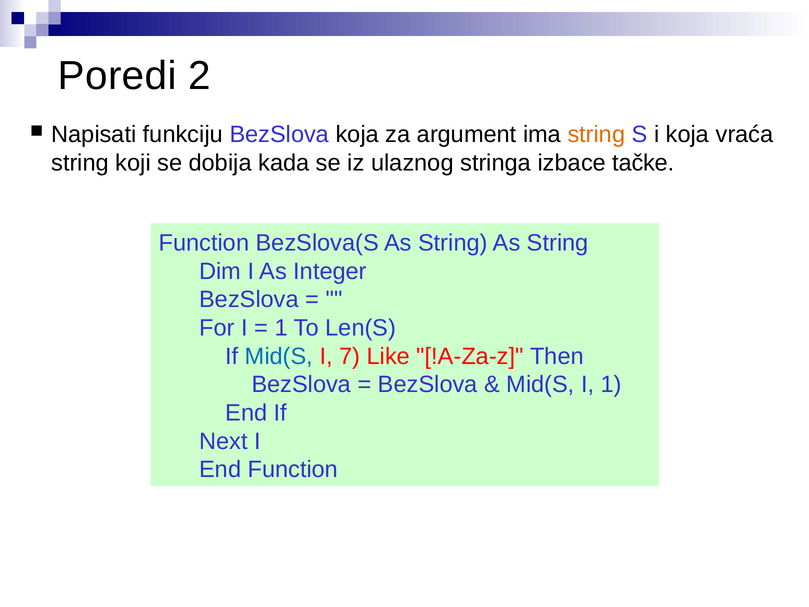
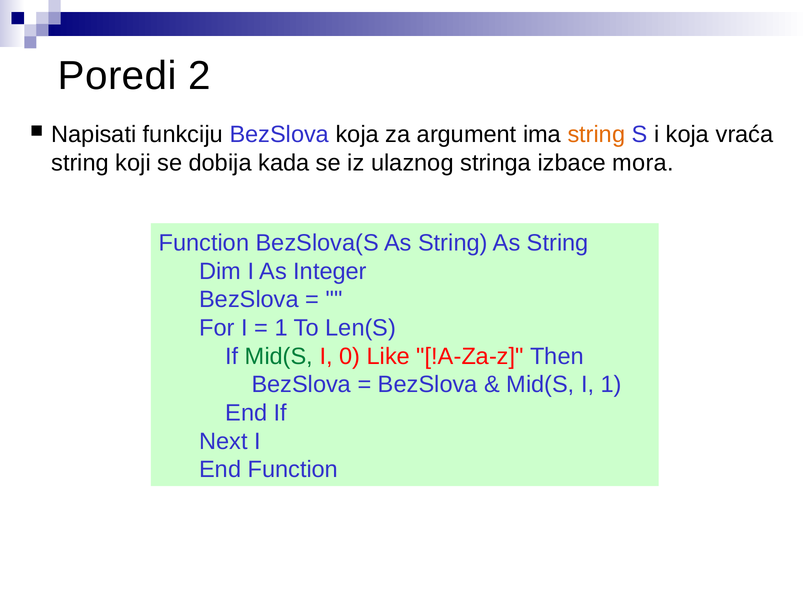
tačke: tačke -> mora
Mid(S at (279, 356) colour: blue -> green
7: 7 -> 0
